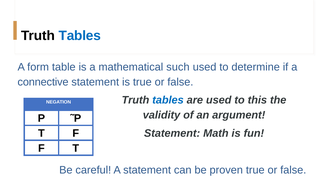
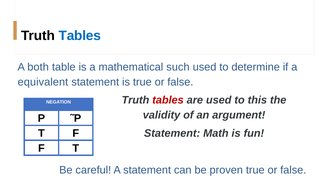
form: form -> both
connective: connective -> equivalent
tables at (168, 100) colour: blue -> red
